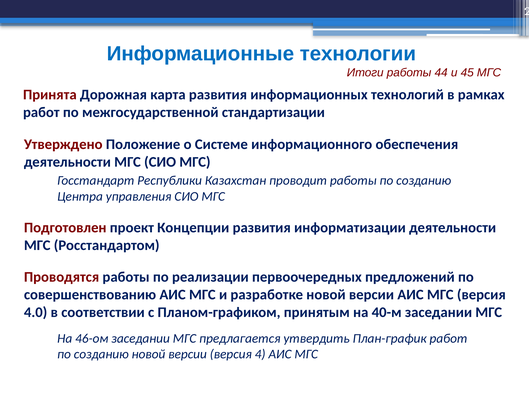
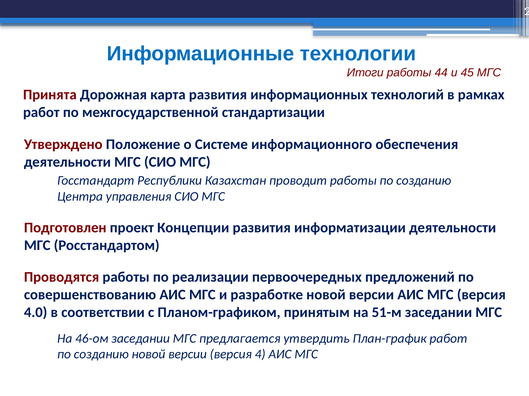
40-м: 40-м -> 51-м
